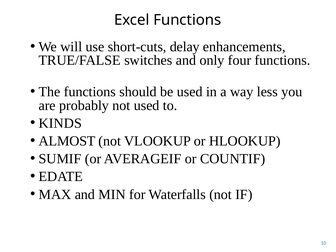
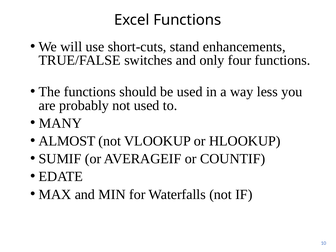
delay: delay -> stand
KINDS: KINDS -> MANY
